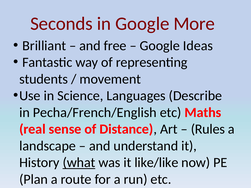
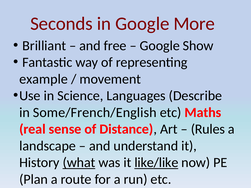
Ideas: Ideas -> Show
students: students -> example
Pecha/French/English: Pecha/French/English -> Some/French/English
like/like underline: none -> present
